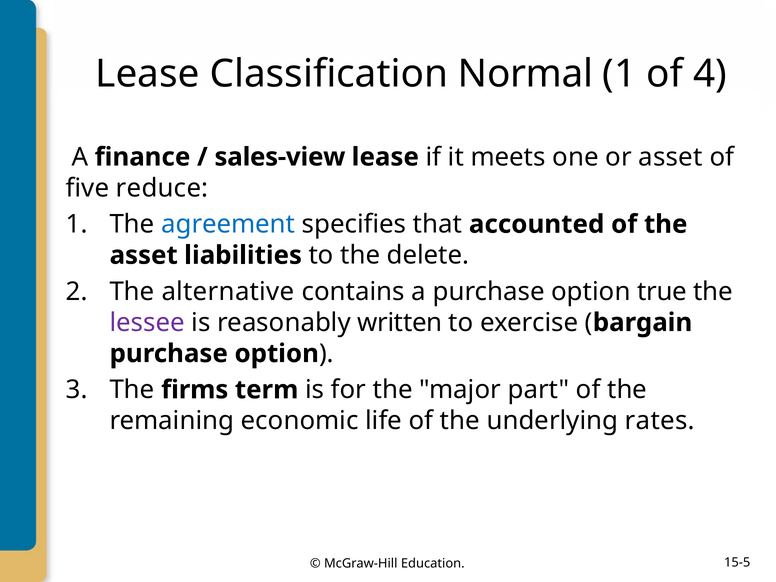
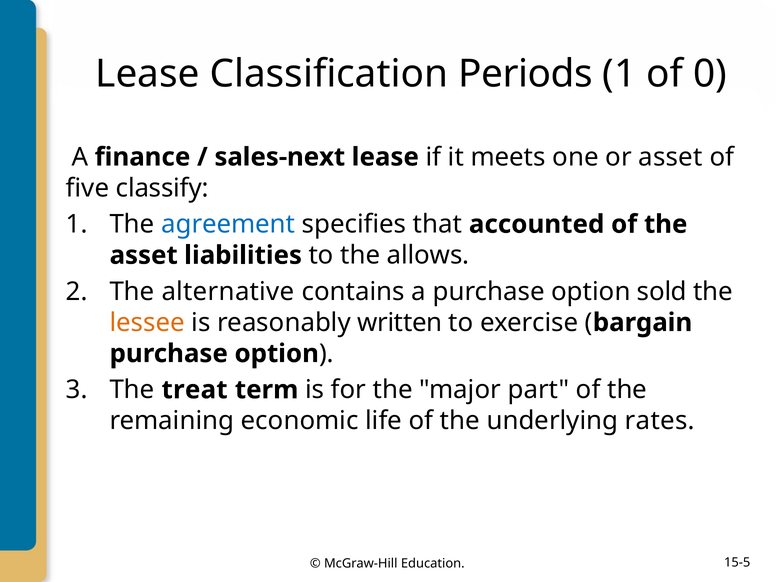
Normal: Normal -> Periods
4: 4 -> 0
sales-view: sales-view -> sales-next
reduce: reduce -> classify
delete: delete -> allows
true: true -> sold
lessee colour: purple -> orange
firms: firms -> treat
